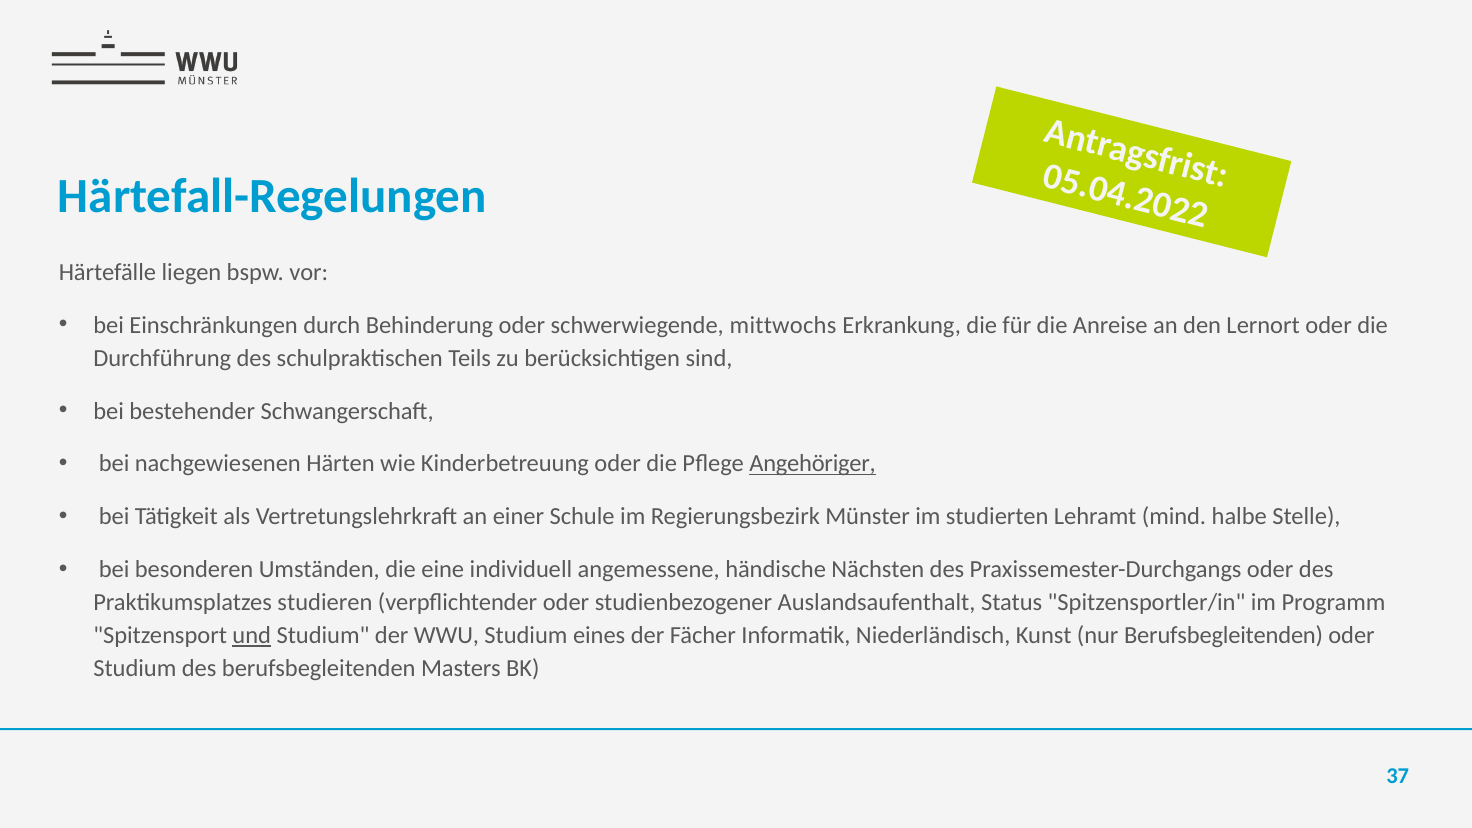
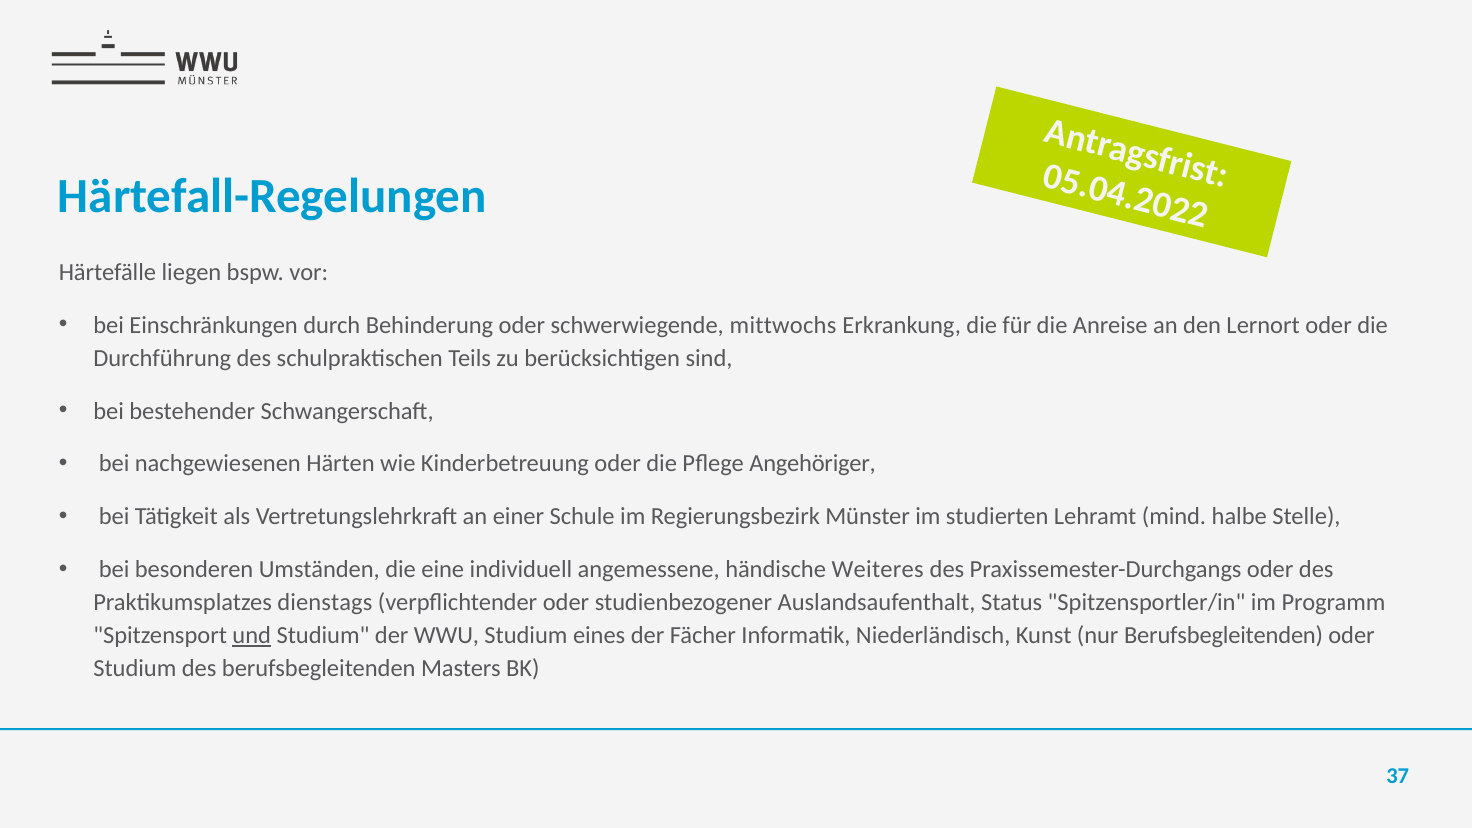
Angehöriger underline: present -> none
Nächsten: Nächsten -> Weiteres
studieren: studieren -> dienstags
